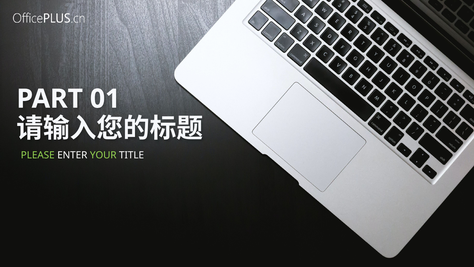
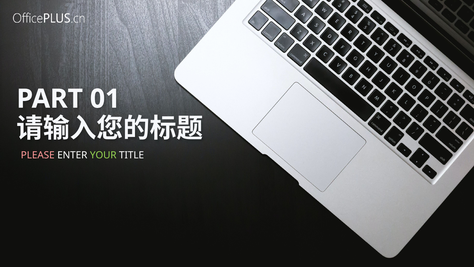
PLEASE colour: light green -> pink
